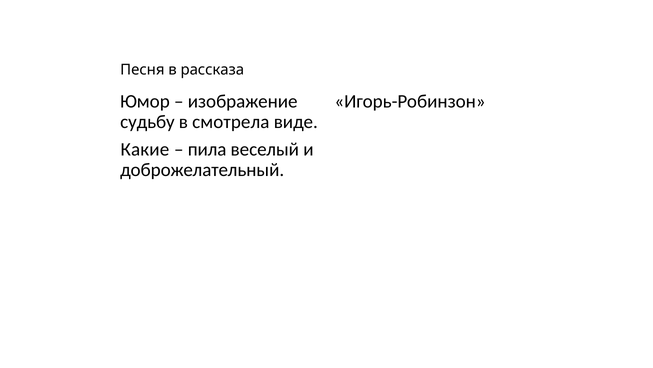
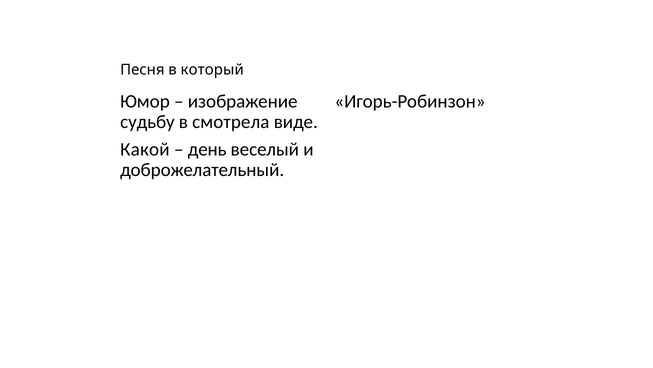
рассказа: рассказа -> который
Какие: Какие -> Какой
пила: пила -> день
